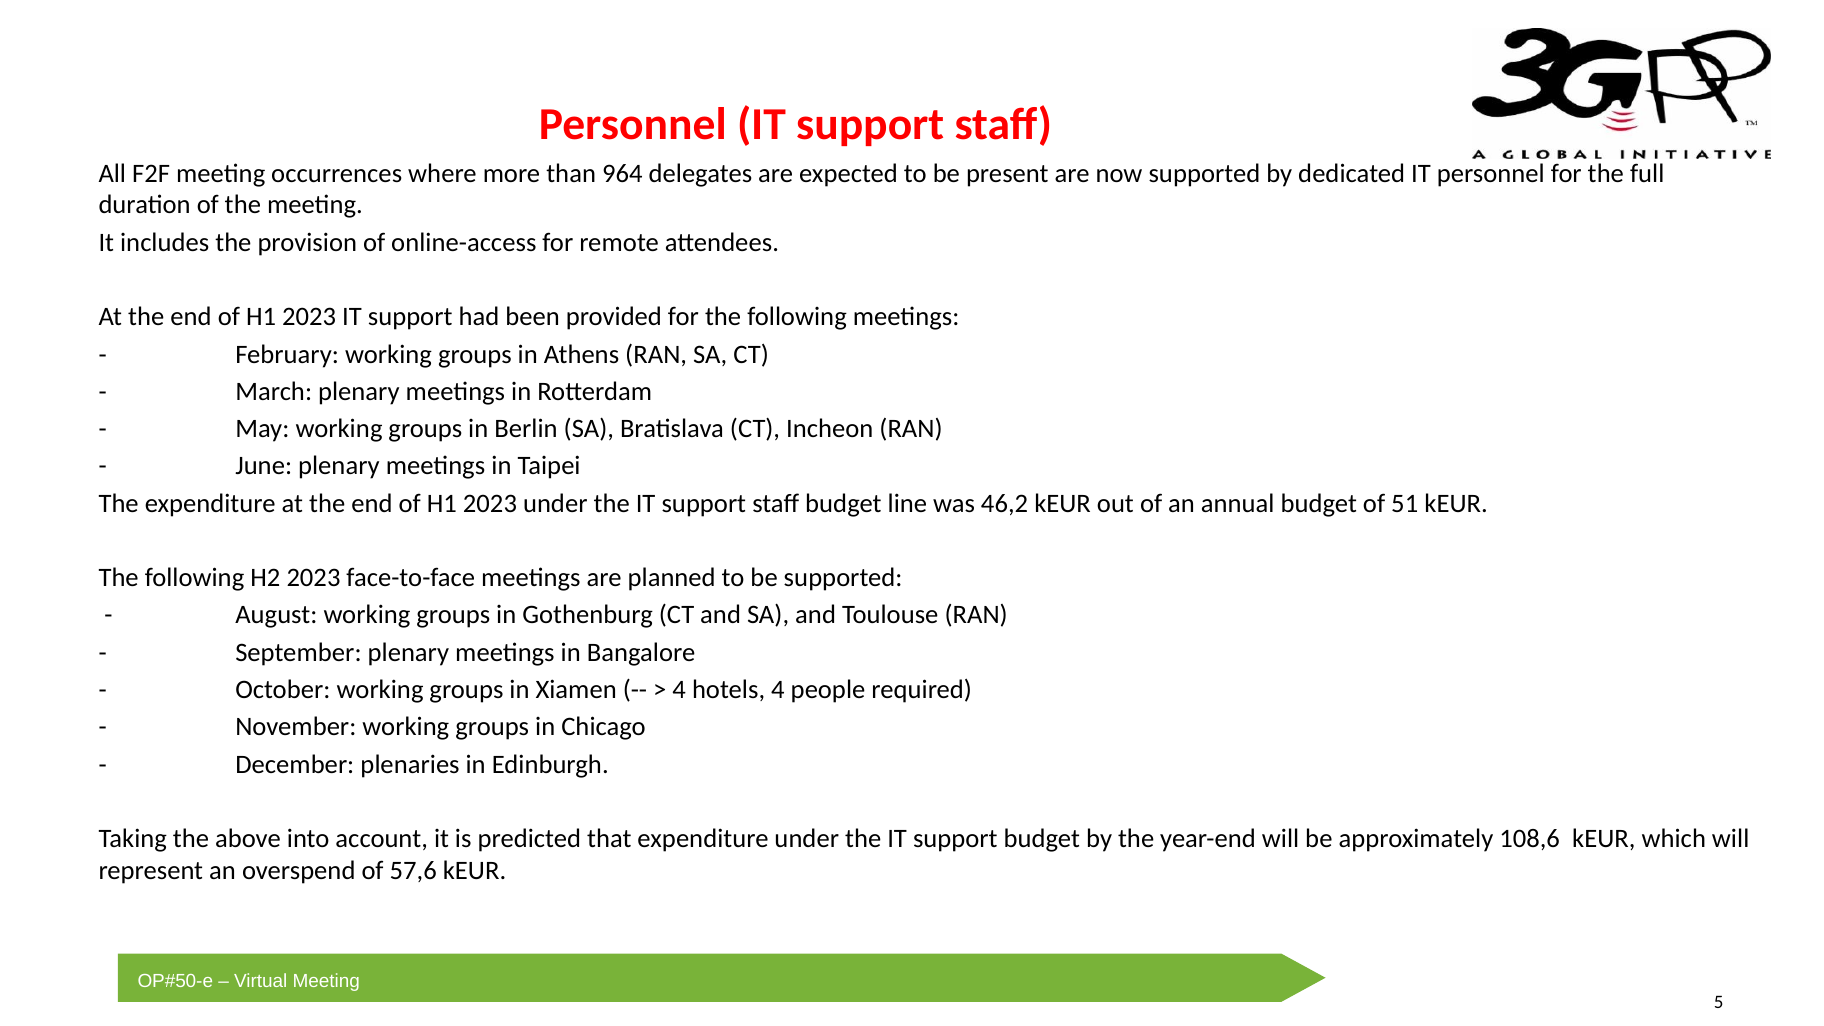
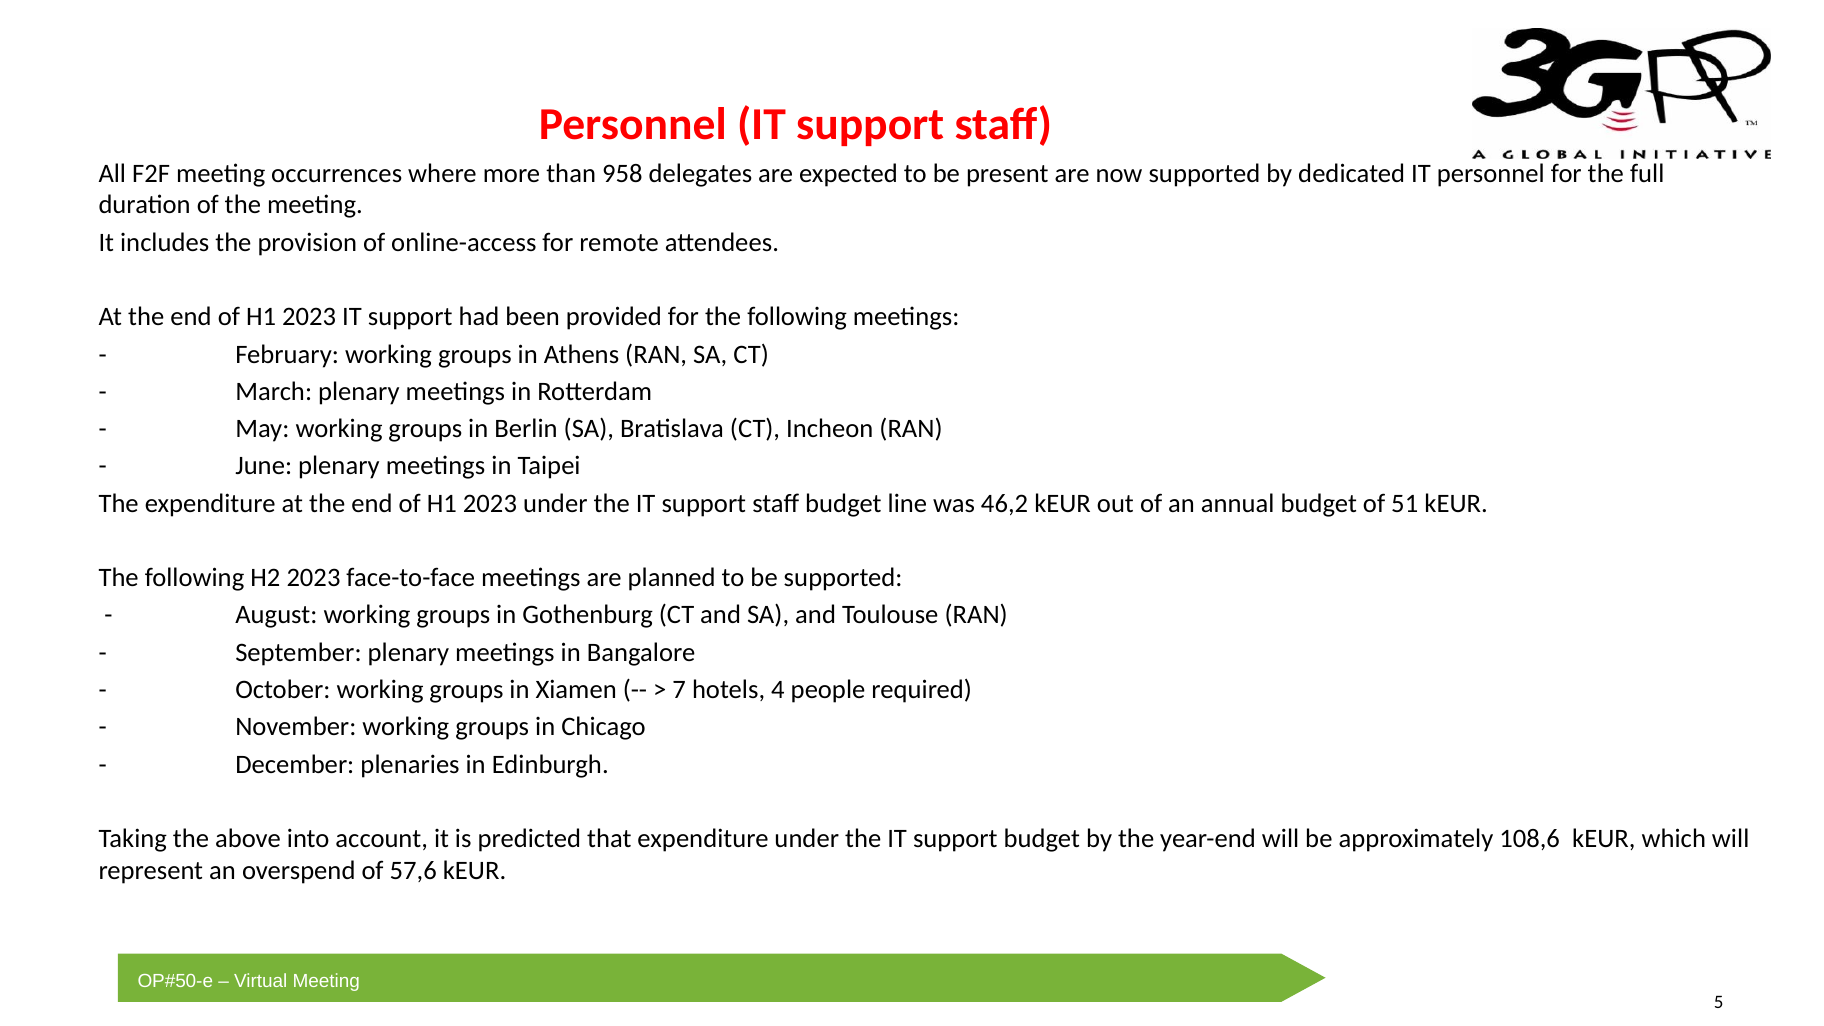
964: 964 -> 958
4 at (679, 690): 4 -> 7
